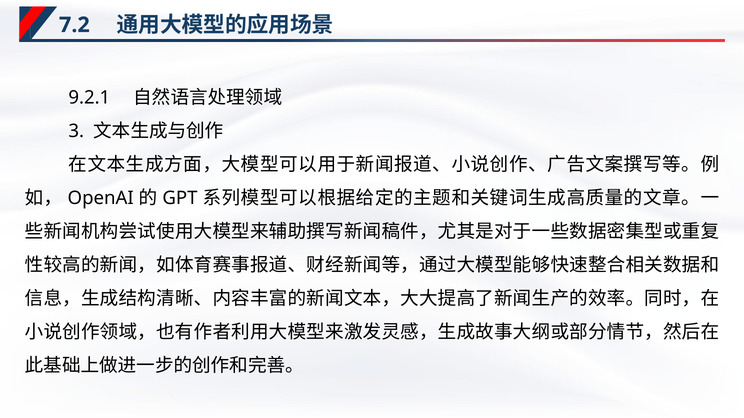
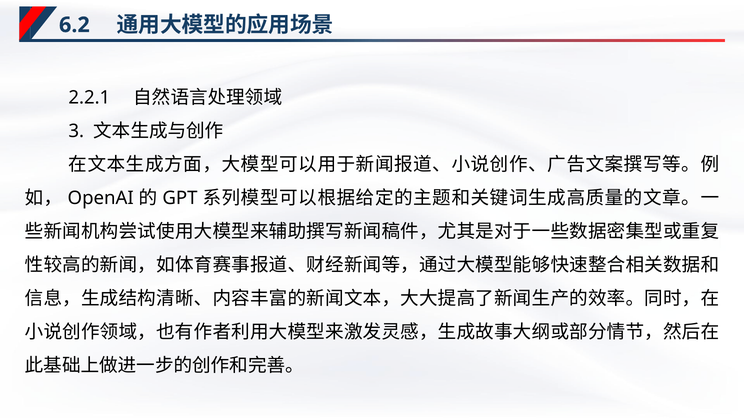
7.2: 7.2 -> 6.2
9.2.1: 9.2.1 -> 2.2.1
